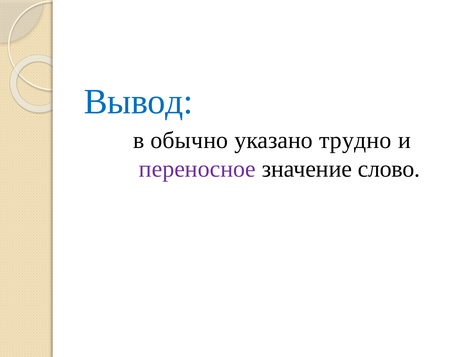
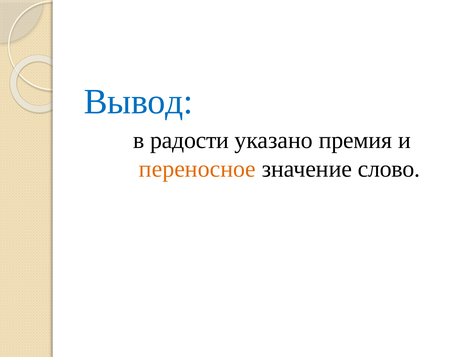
обычно: обычно -> радости
трудно: трудно -> премия
переносное colour: purple -> orange
